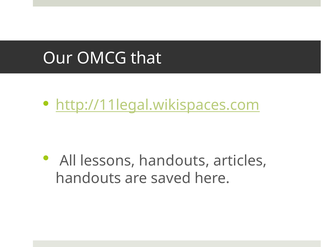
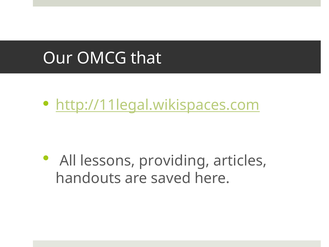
lessons handouts: handouts -> providing
